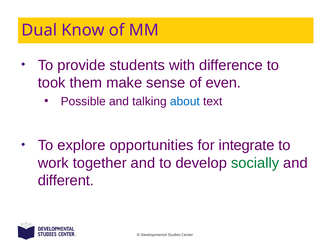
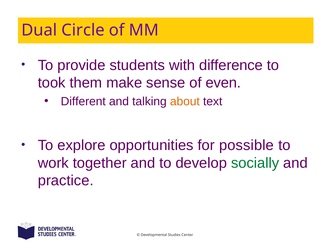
Know: Know -> Circle
Possible: Possible -> Different
about colour: blue -> orange
integrate: integrate -> possible
different: different -> practice
